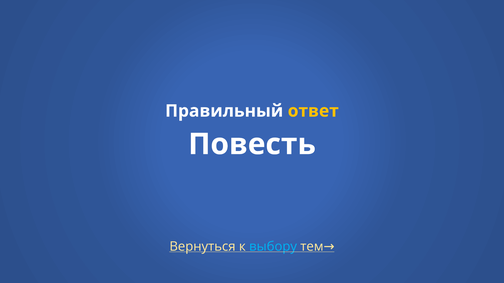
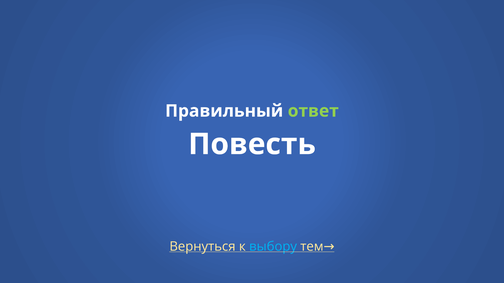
ответ colour: yellow -> light green
